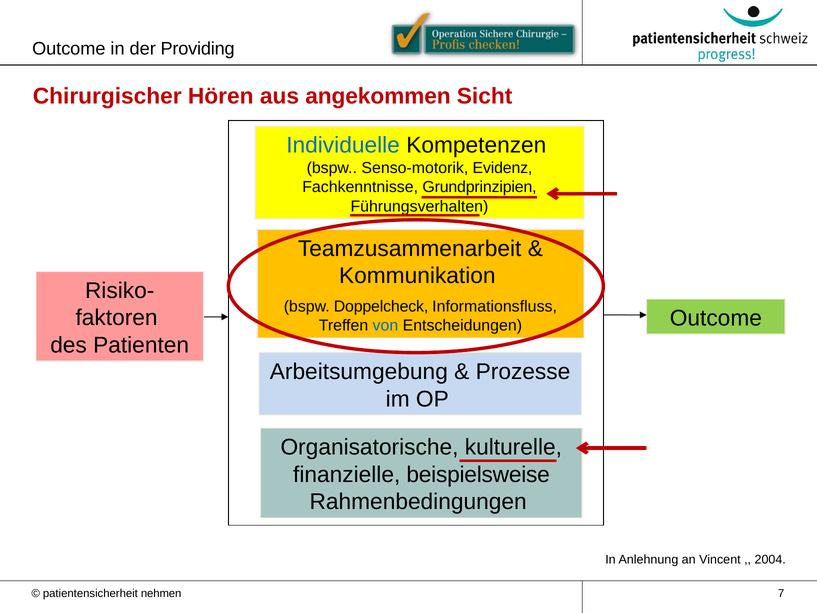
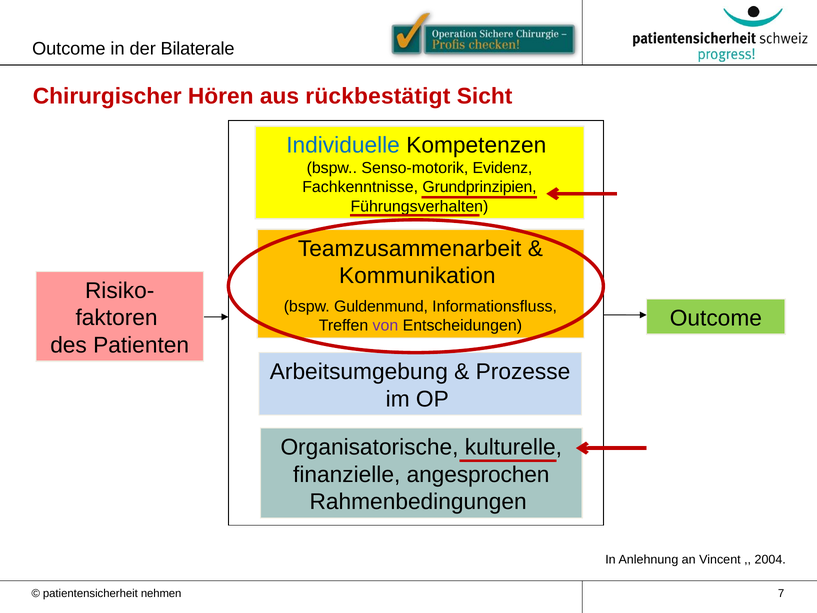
Providing: Providing -> Bilaterale
angekommen: angekommen -> rückbestätigt
Doppelcheck: Doppelcheck -> Guldenmund
von colour: blue -> purple
beispielsweise: beispielsweise -> angesprochen
